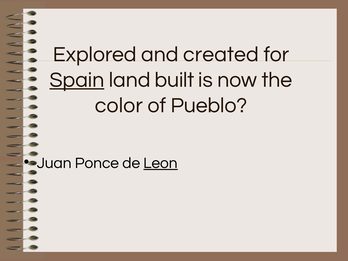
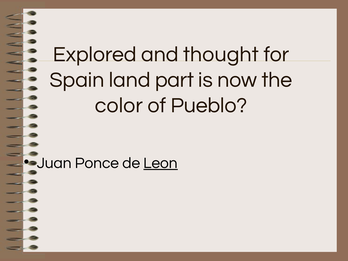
created: created -> thought
Spain underline: present -> none
built: built -> part
